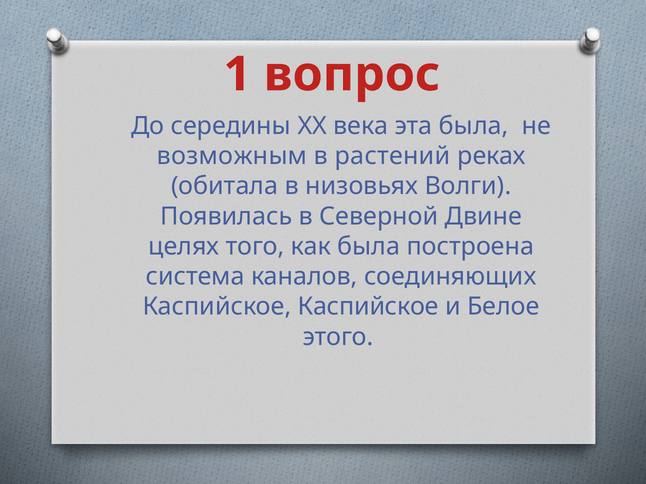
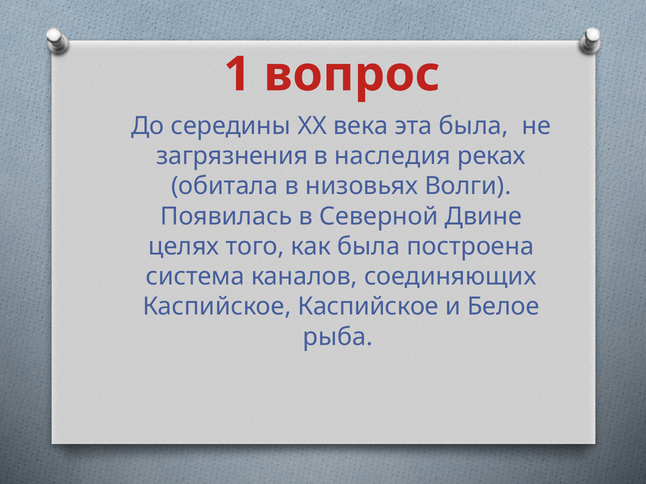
возможным: возможным -> загрязнения
растений: растений -> наследия
этого: этого -> рыба
